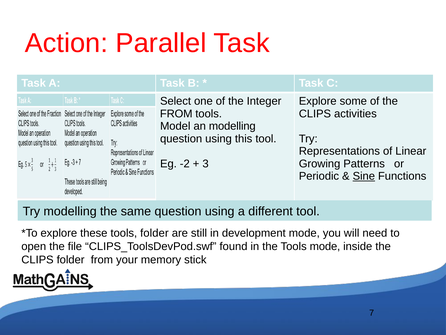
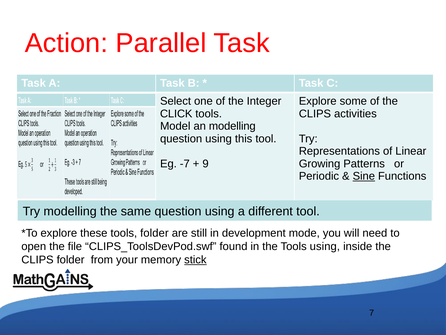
FROM at (176, 114): FROM -> CLICK
-2: -2 -> -7
3: 3 -> 9
Tools mode: mode -> using
stick underline: none -> present
